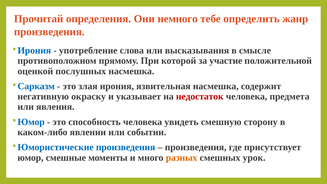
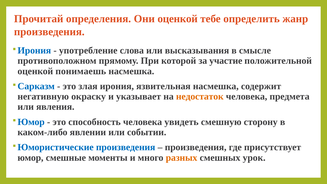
Они немного: немного -> оценкой
послушных: послушных -> понимаешь
недостаток colour: red -> orange
